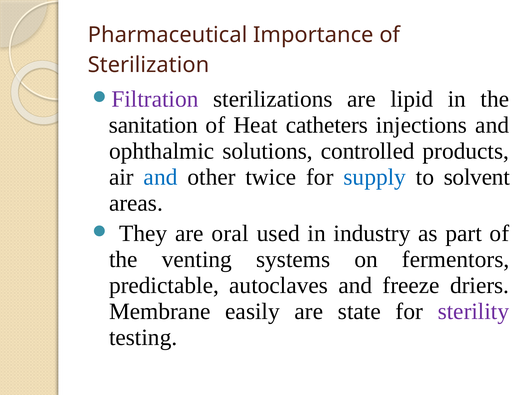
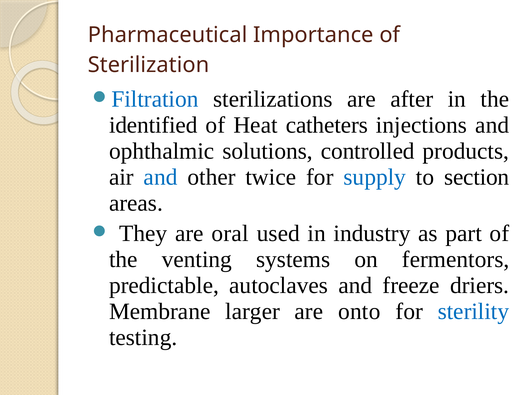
Filtration colour: purple -> blue
lipid: lipid -> after
sanitation: sanitation -> identified
solvent: solvent -> section
easily: easily -> larger
state: state -> onto
sterility colour: purple -> blue
